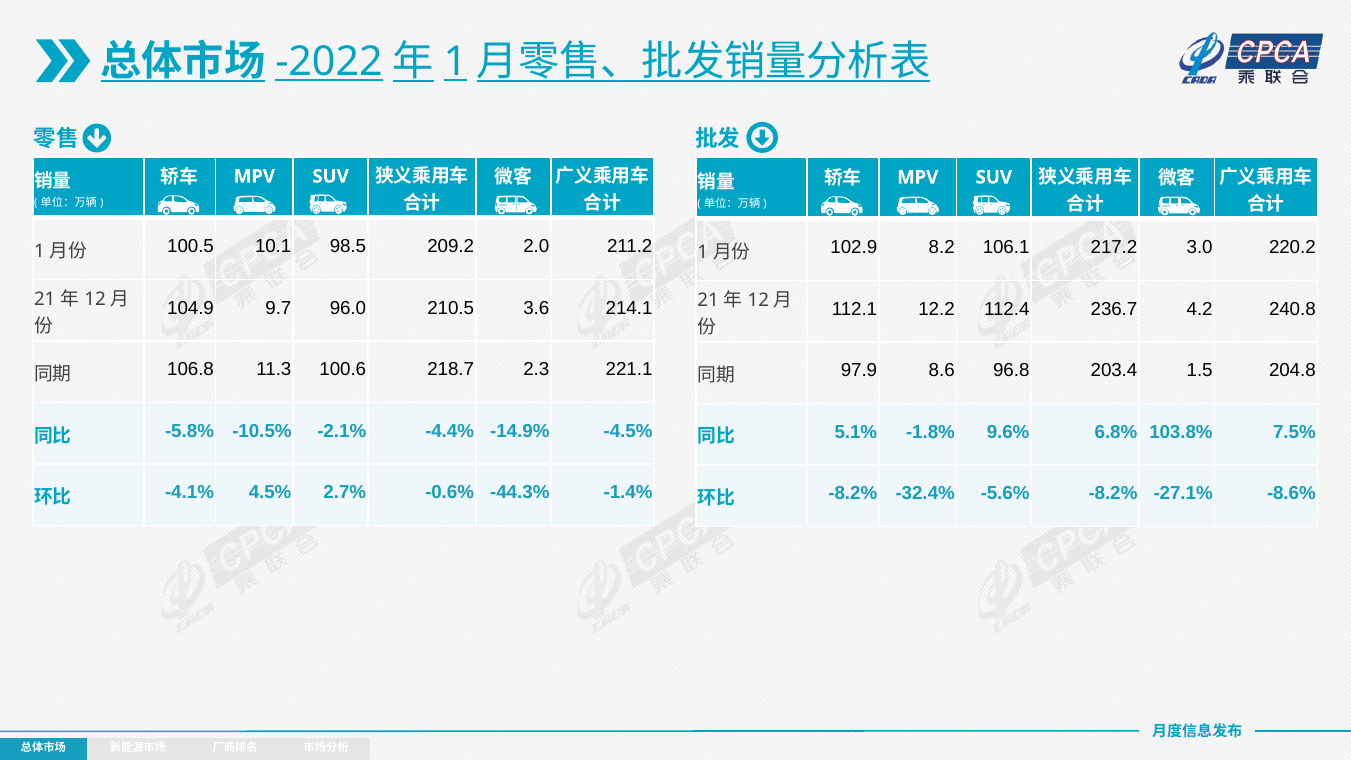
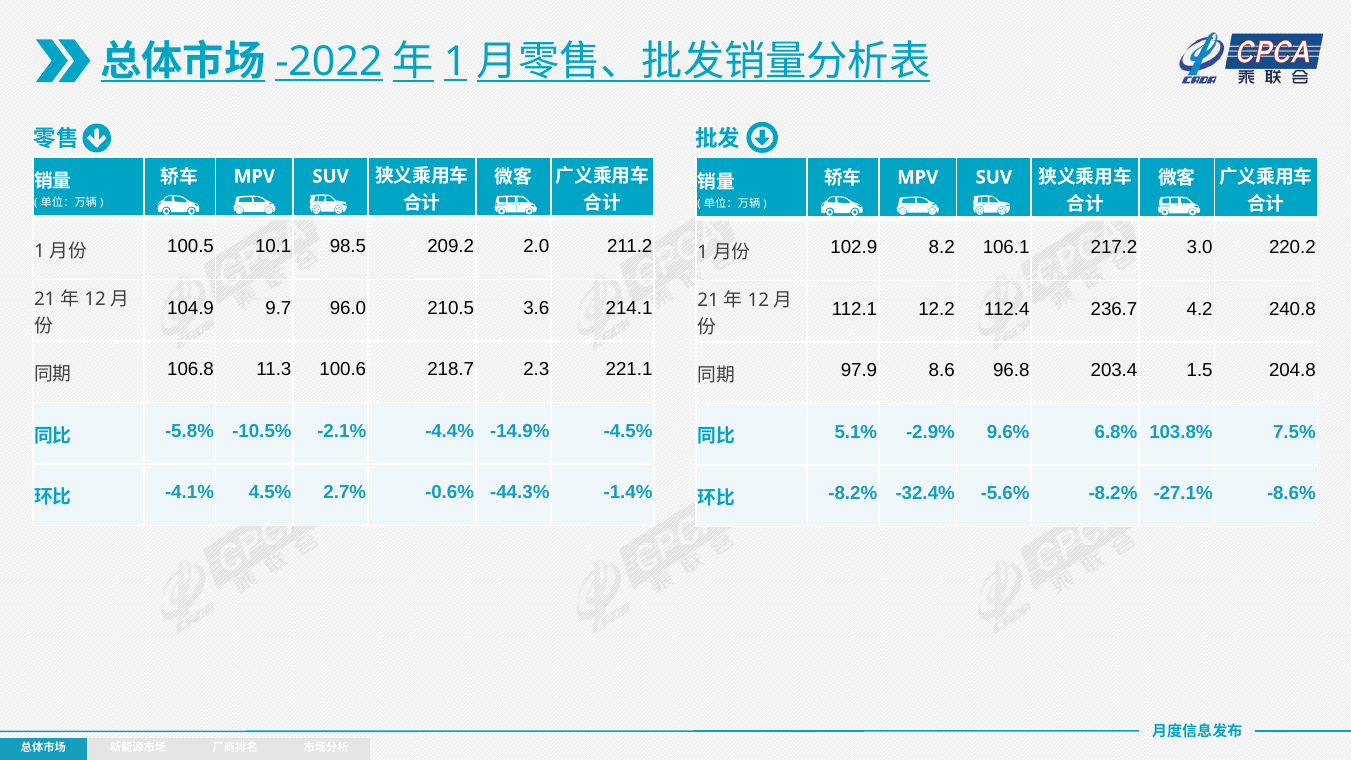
-1.8%: -1.8% -> -2.9%
